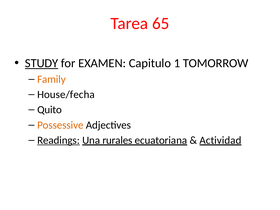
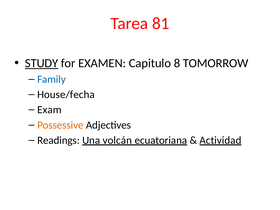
65: 65 -> 81
1: 1 -> 8
Family colour: orange -> blue
Quito: Quito -> Exam
Readings underline: present -> none
rurales: rurales -> volcán
